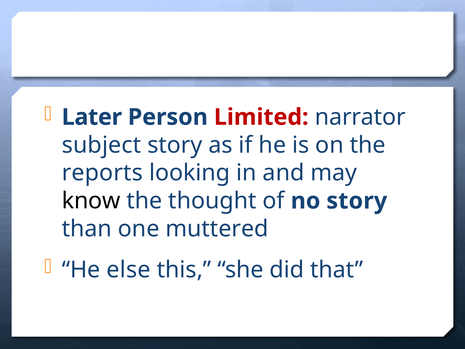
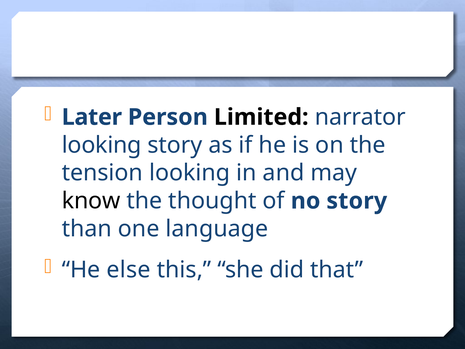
Limited colour: red -> black
subject at (101, 145): subject -> looking
reports: reports -> tension
muttered: muttered -> language
